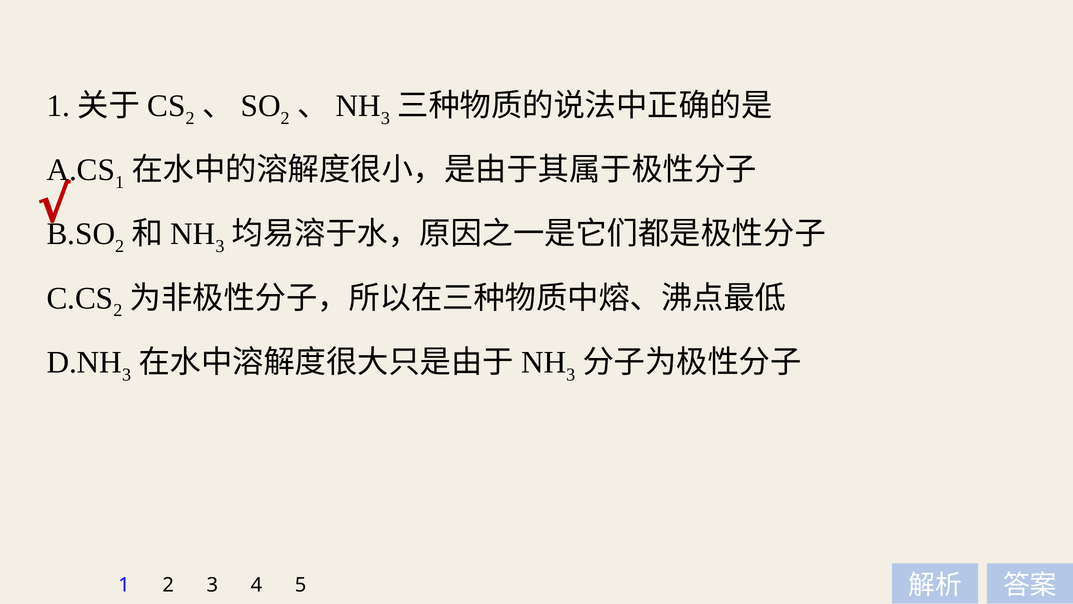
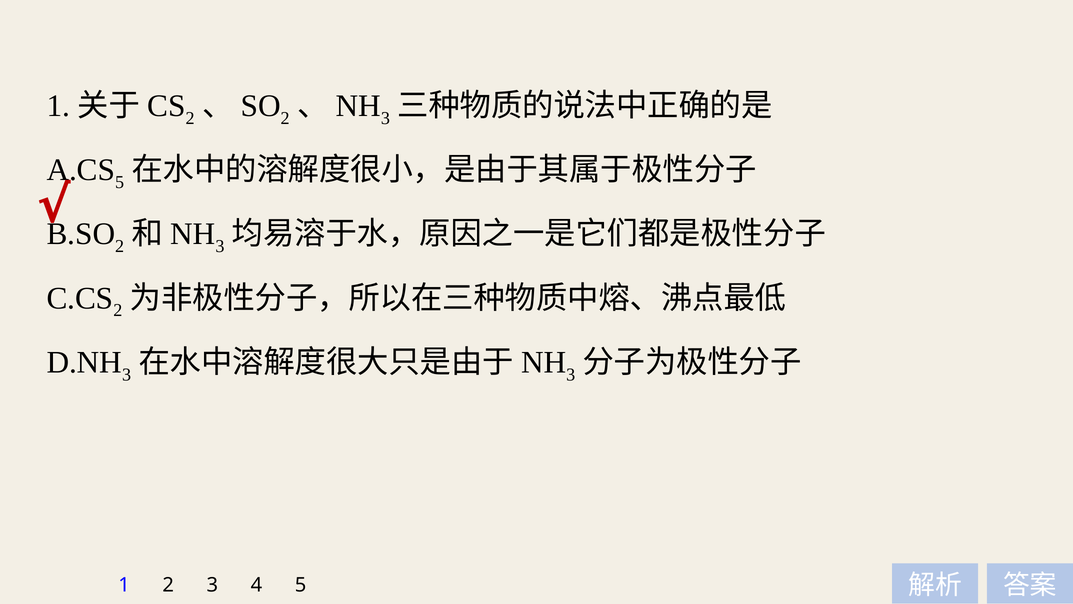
1 at (120, 182): 1 -> 5
